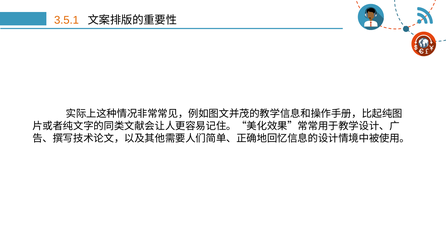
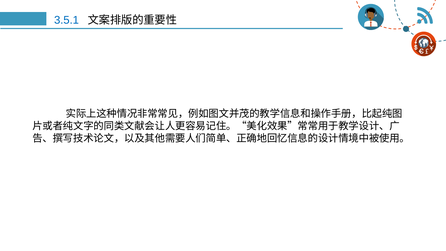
3.5.1 colour: orange -> blue
